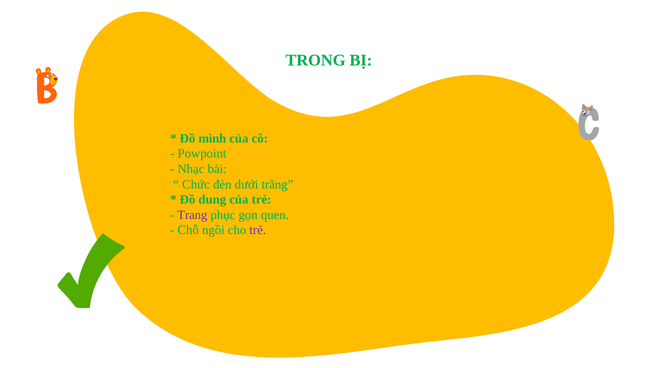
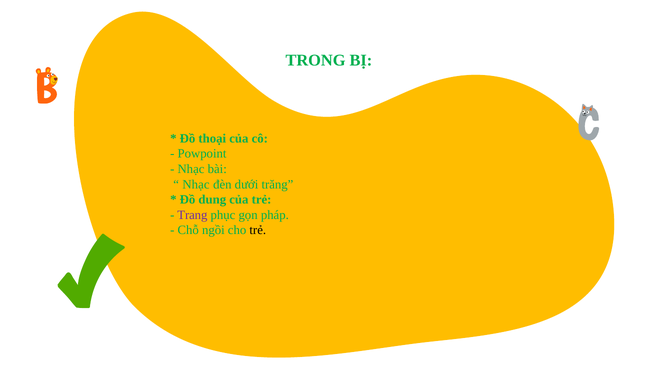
mình: mình -> thoại
Chức at (196, 185): Chức -> Nhạc
quen: quen -> pháp
trẻ at (258, 230) colour: purple -> black
